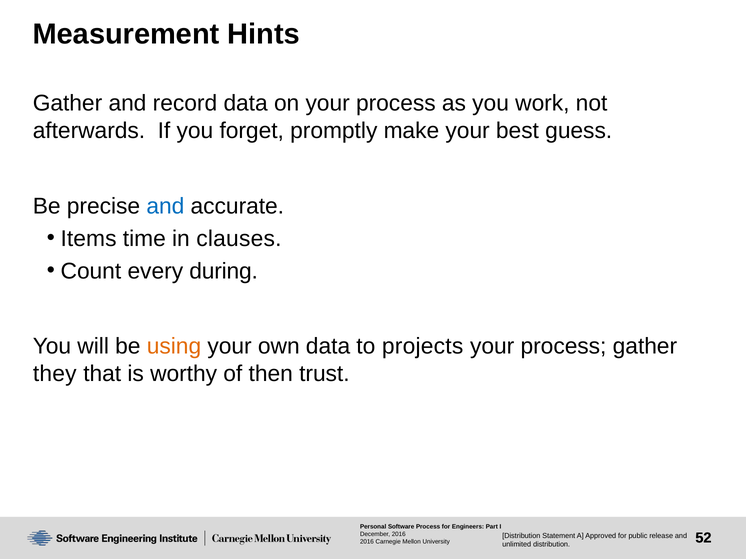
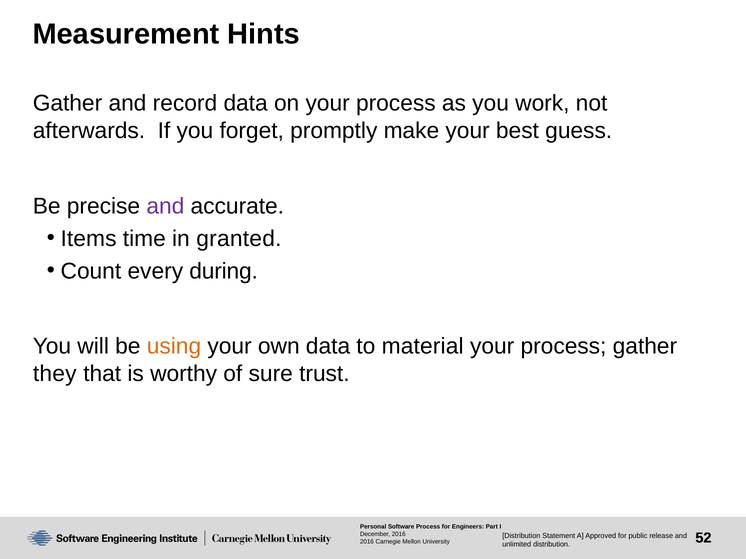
and at (165, 206) colour: blue -> purple
clauses: clauses -> granted
projects: projects -> material
then: then -> sure
